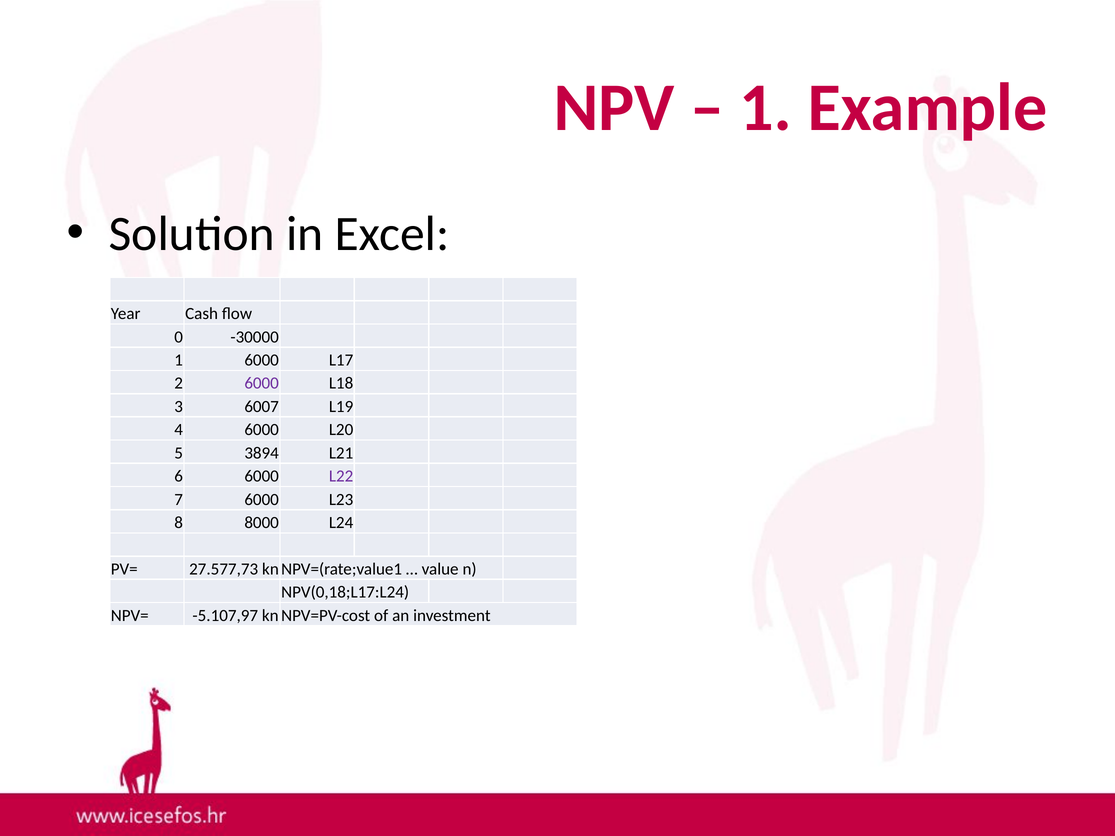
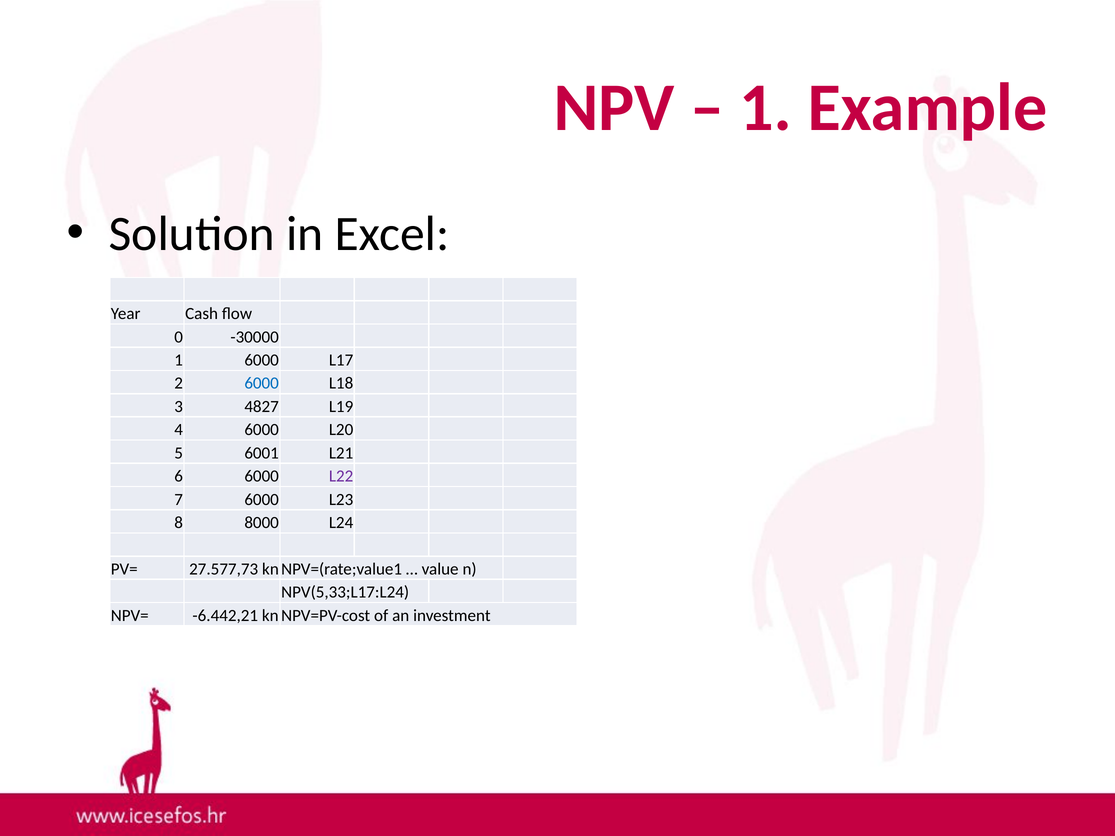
6000 at (262, 383) colour: purple -> blue
6007: 6007 -> 4827
3894: 3894 -> 6001
NPV(0,18;L17:L24: NPV(0,18;L17:L24 -> NPV(5,33;L17:L24
-5.107,97: -5.107,97 -> -6.442,21
